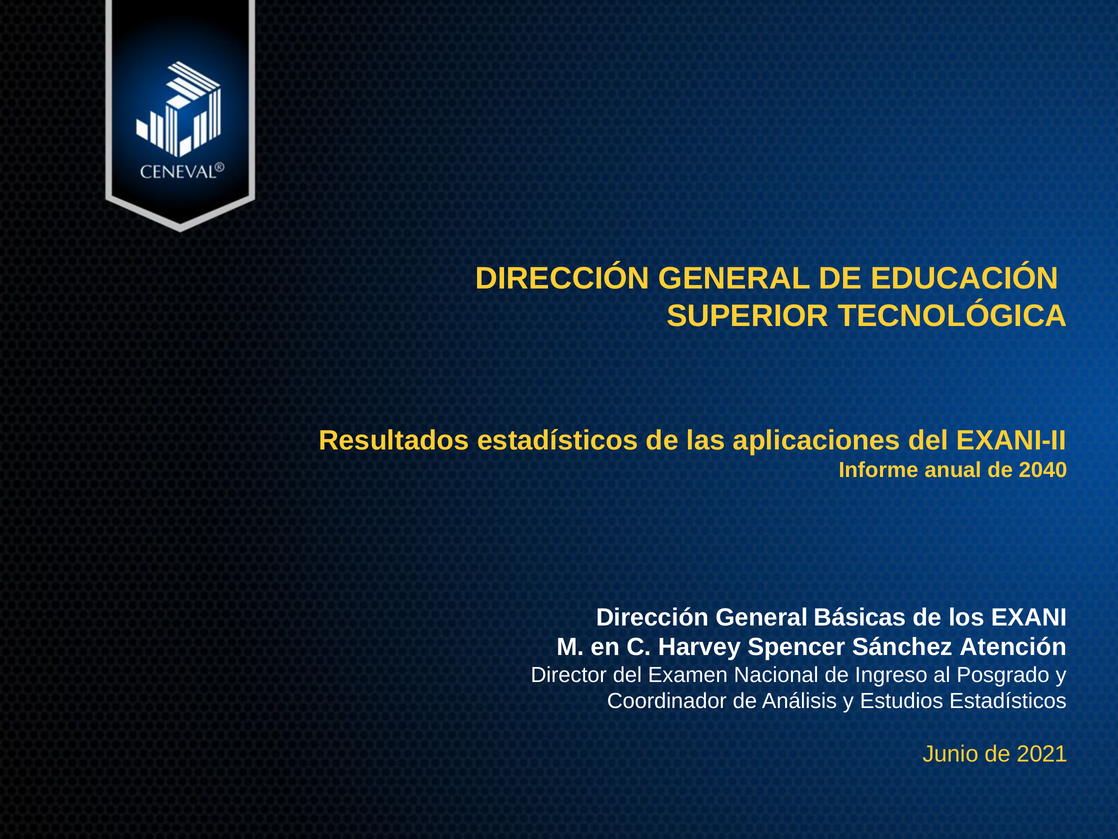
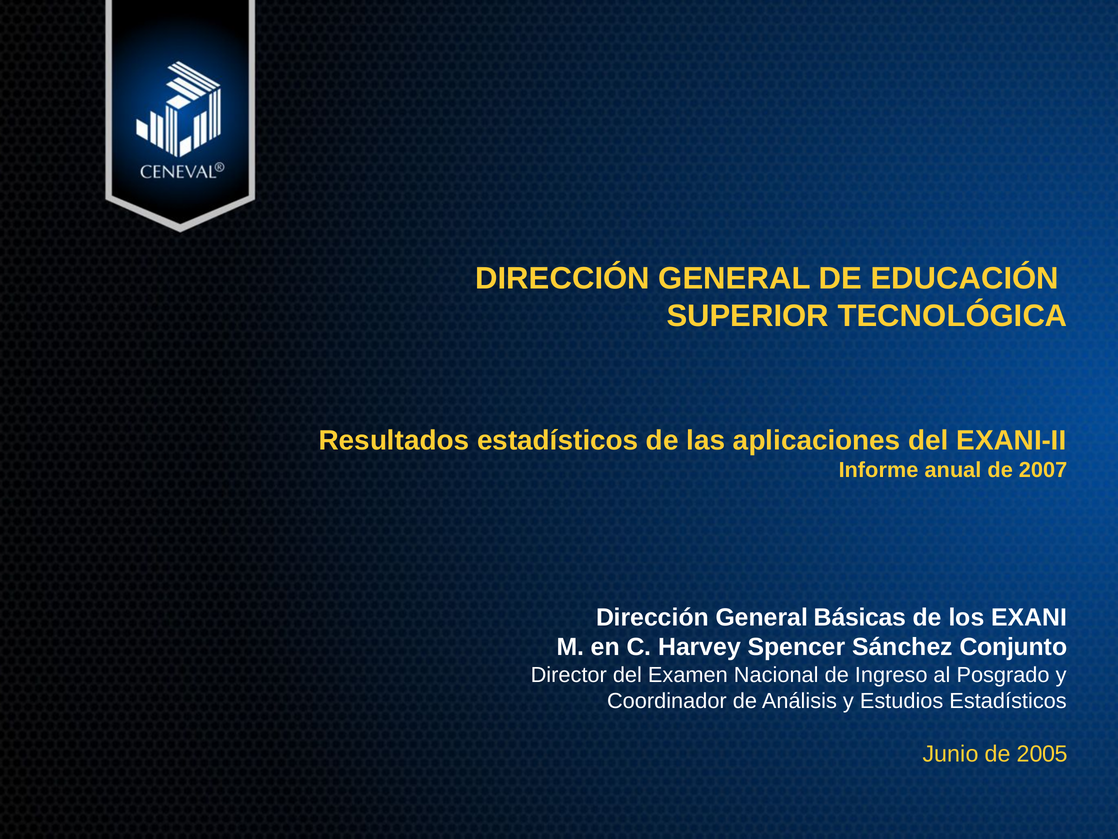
2040: 2040 -> 2007
Atención: Atención -> Conjunto
2021: 2021 -> 2005
